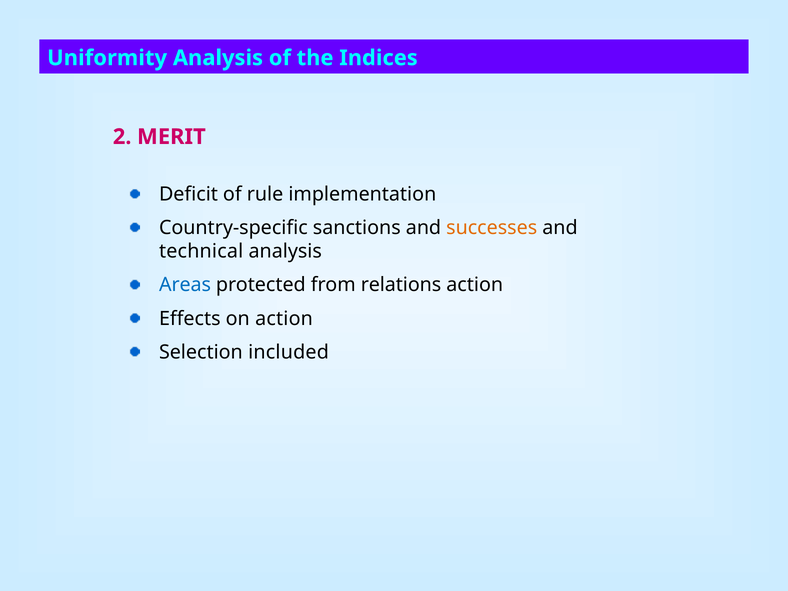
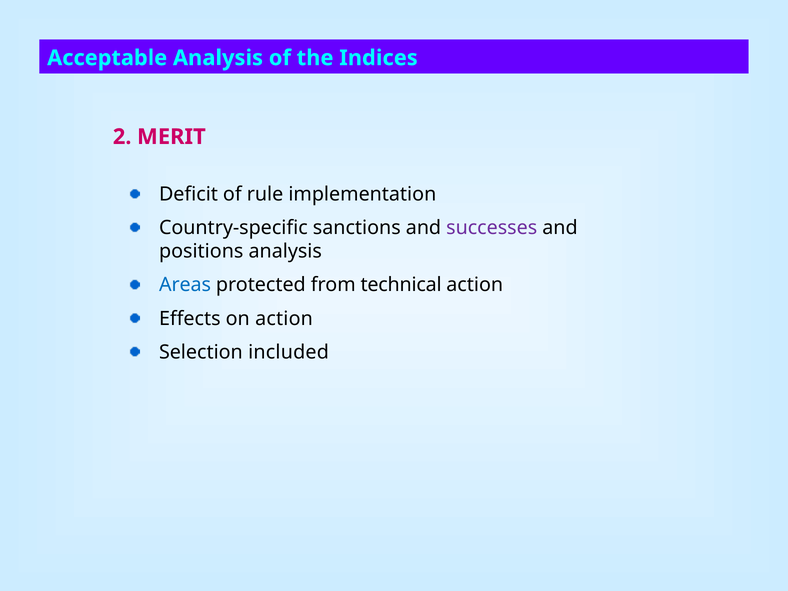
Uniformity: Uniformity -> Acceptable
successes colour: orange -> purple
technical: technical -> positions
relations: relations -> technical
